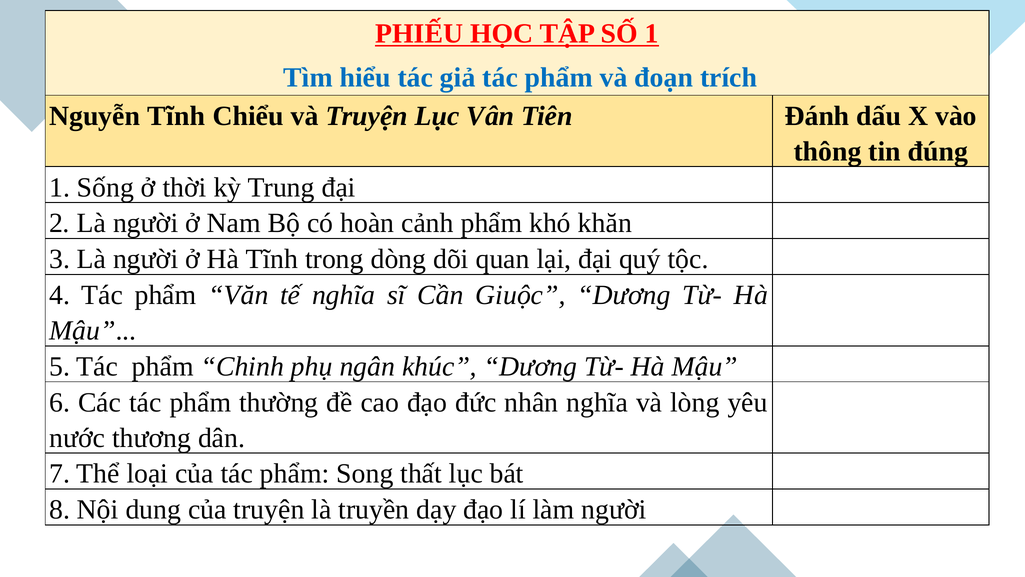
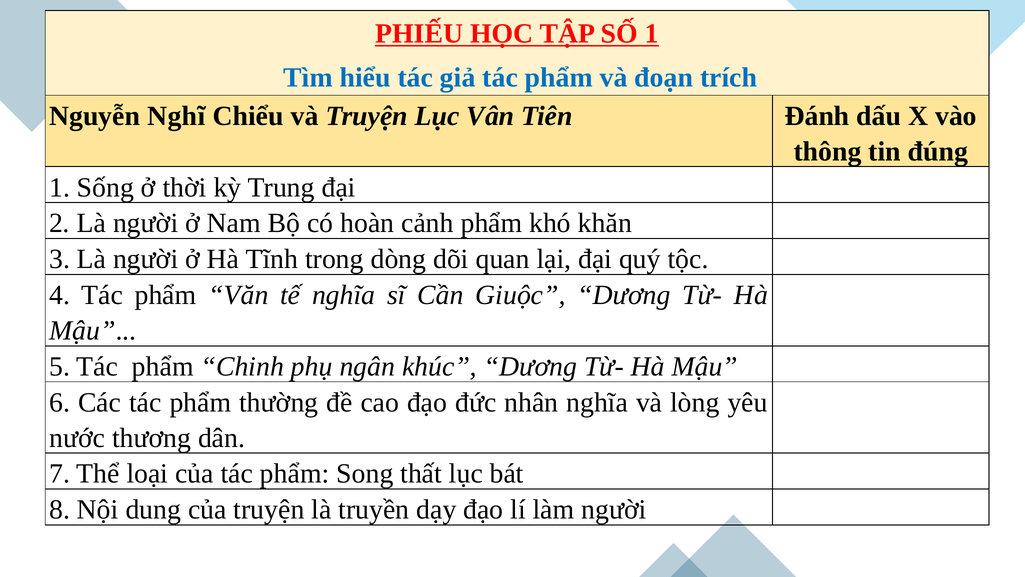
Nguyễn Tĩnh: Tĩnh -> Nghĩ
